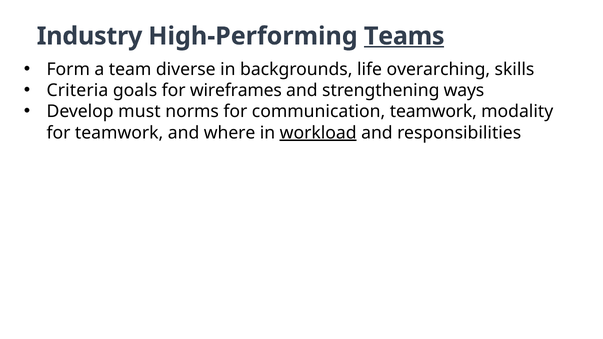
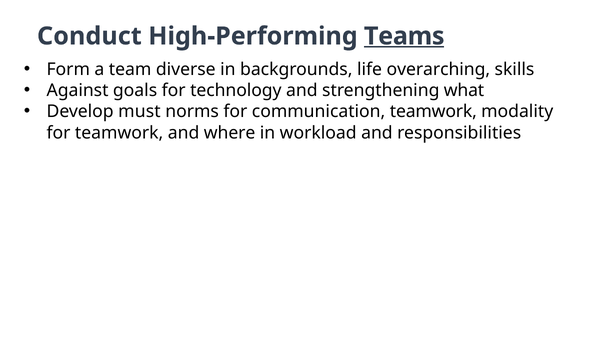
Industry: Industry -> Conduct
Criteria: Criteria -> Against
wireframes: wireframes -> technology
ways: ways -> what
workload underline: present -> none
